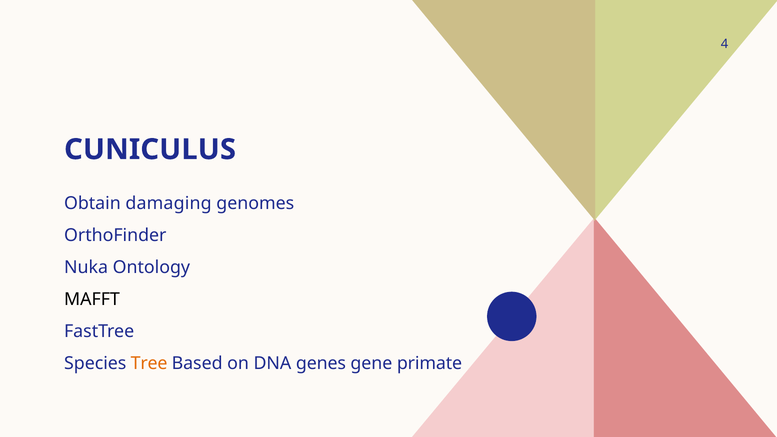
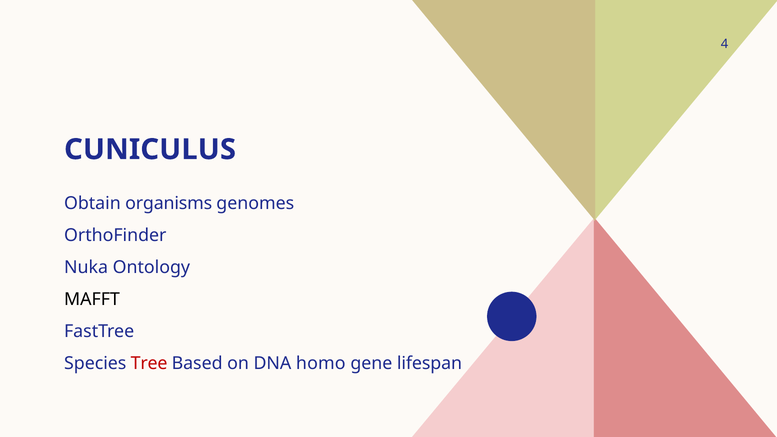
damaging: damaging -> organisms
Tree colour: orange -> red
genes: genes -> homo
primate: primate -> lifespan
